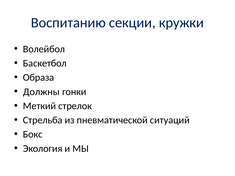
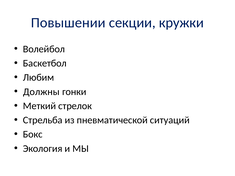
Воспитанию: Воспитанию -> Повышении
Образа: Образа -> Любим
